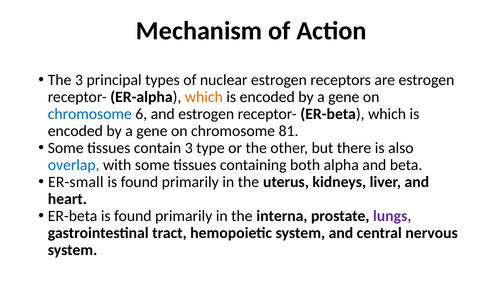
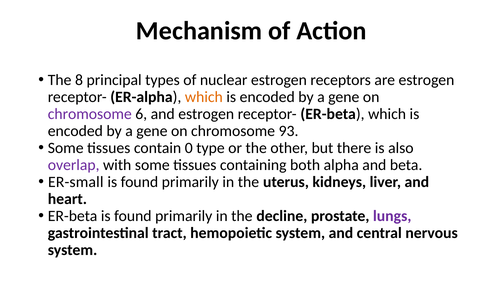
The 3: 3 -> 8
chromosome at (90, 114) colour: blue -> purple
81: 81 -> 93
contain 3: 3 -> 0
overlap colour: blue -> purple
interna: interna -> decline
